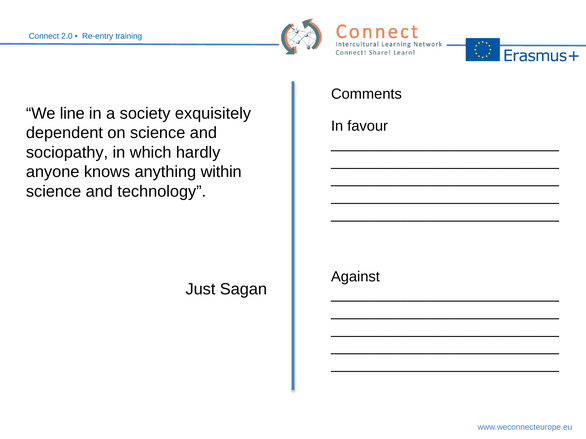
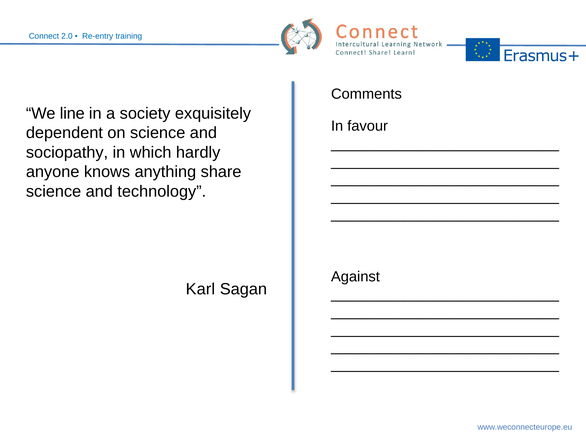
within: within -> share
Just: Just -> Karl
